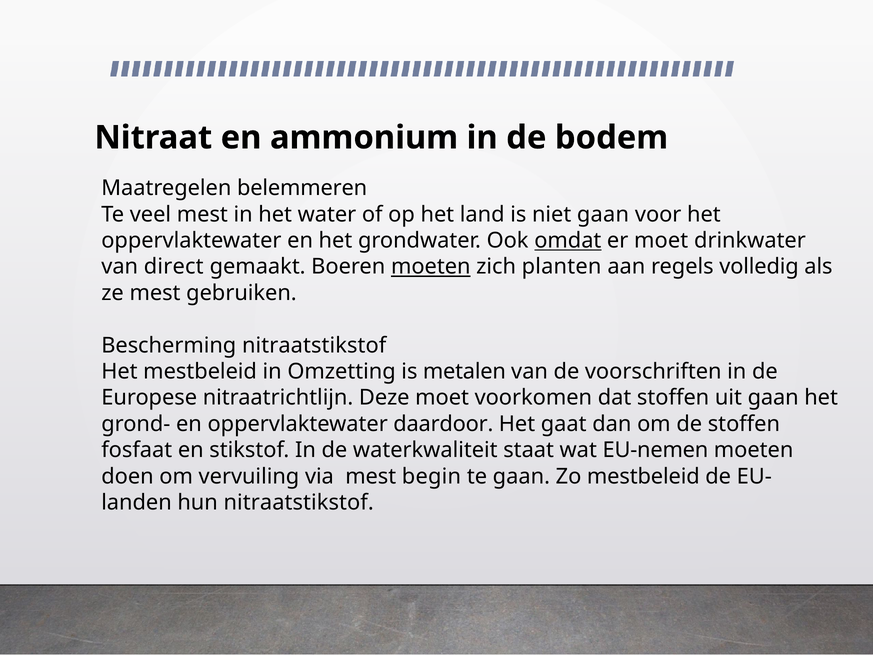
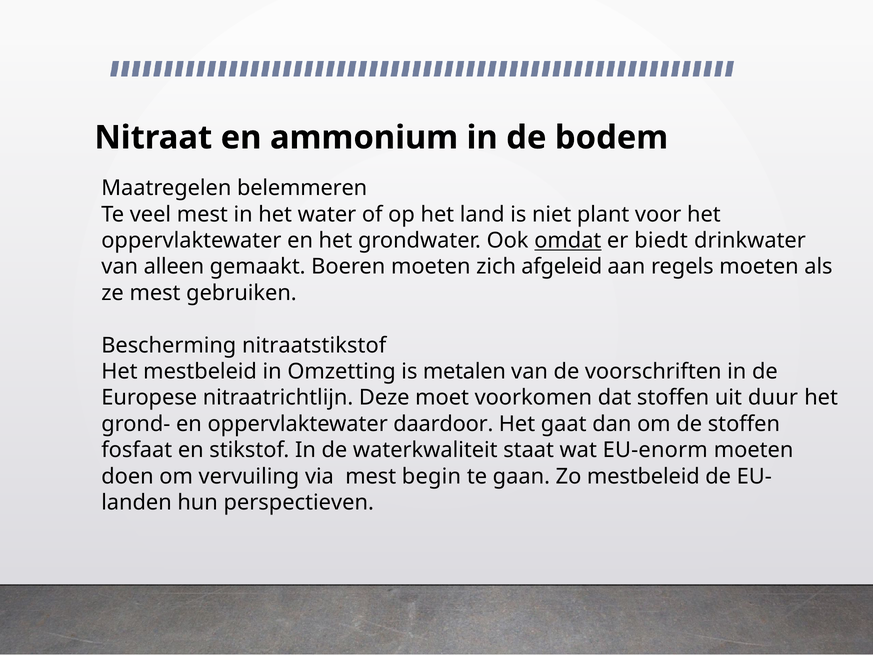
niet gaan: gaan -> plant
er moet: moet -> biedt
direct: direct -> alleen
moeten at (431, 267) underline: present -> none
planten: planten -> afgeleid
regels volledig: volledig -> moeten
uit gaan: gaan -> duur
EU-nemen: EU-nemen -> EU-enorm
hun nitraatstikstof: nitraatstikstof -> perspectieven
